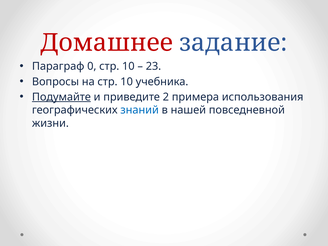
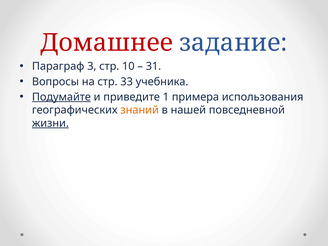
0: 0 -> 3
23: 23 -> 31
на стр 10: 10 -> 33
2: 2 -> 1
знаний colour: blue -> orange
жизни underline: none -> present
